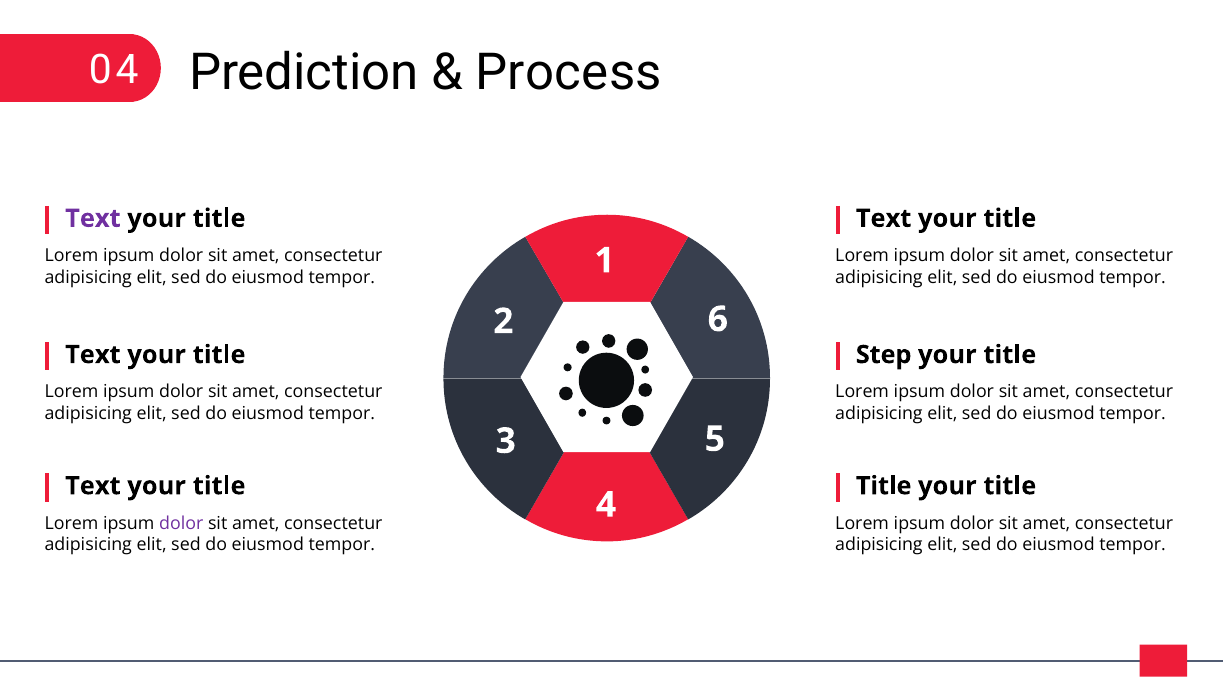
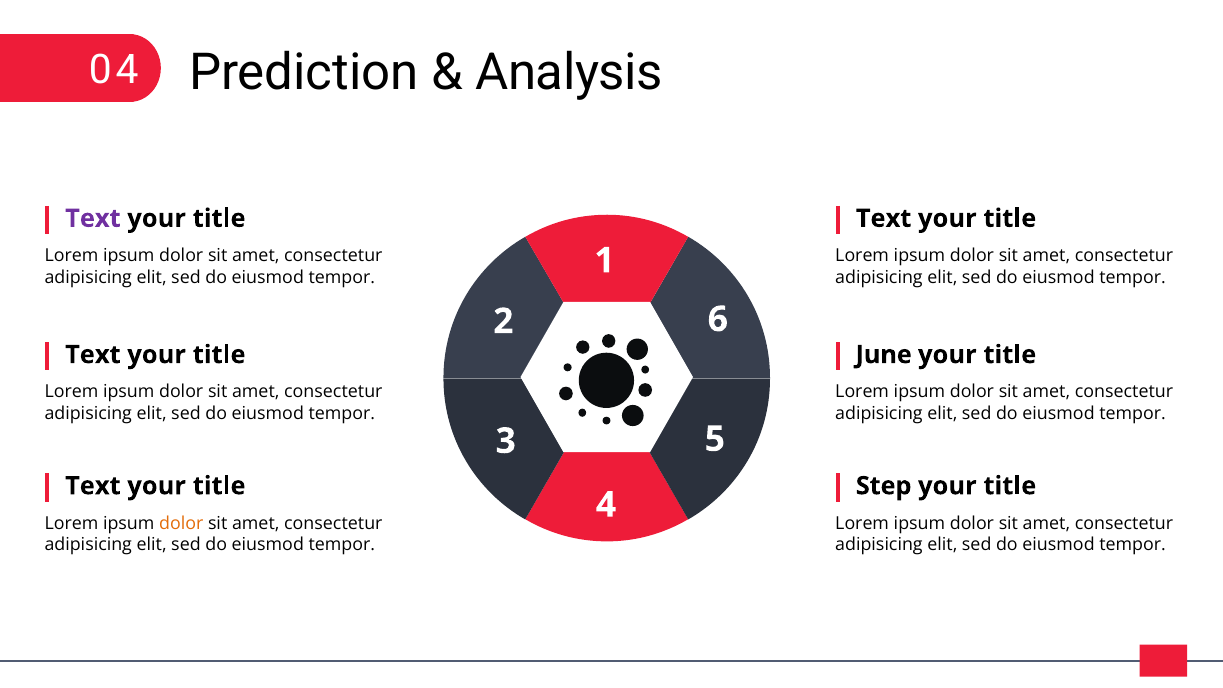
Process: Process -> Analysis
Step: Step -> June
Title at (884, 486): Title -> Step
dolor at (181, 523) colour: purple -> orange
